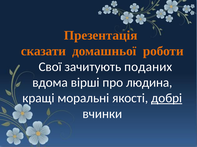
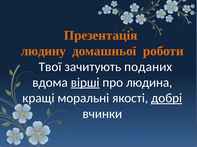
сказати: сказати -> людину
Свої: Свої -> Твої
вірші underline: none -> present
